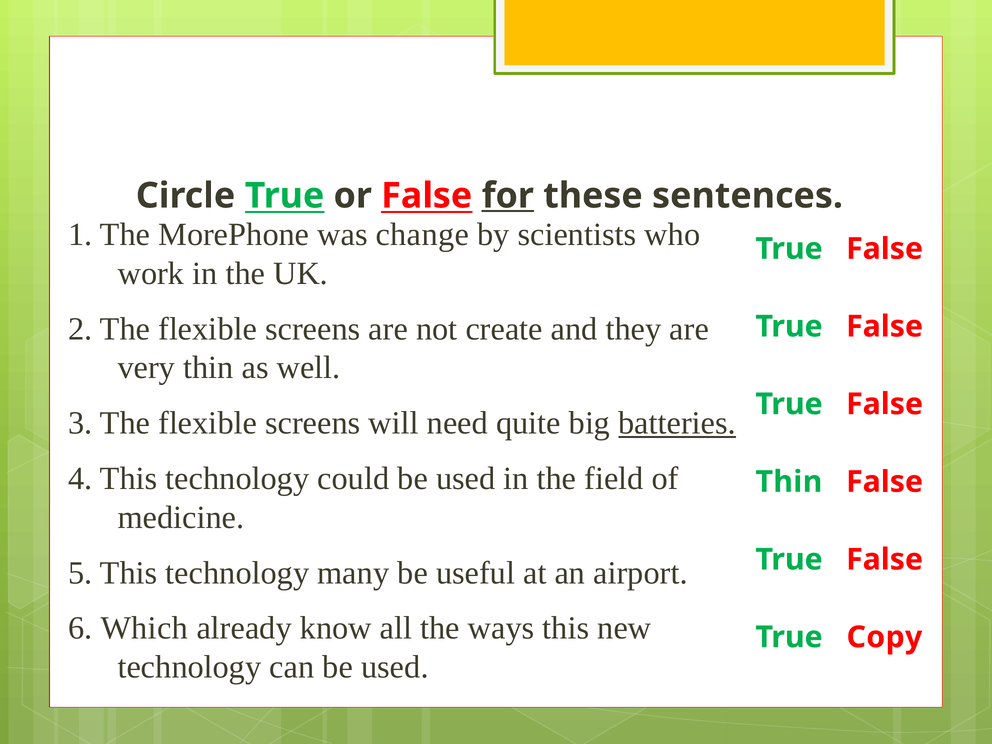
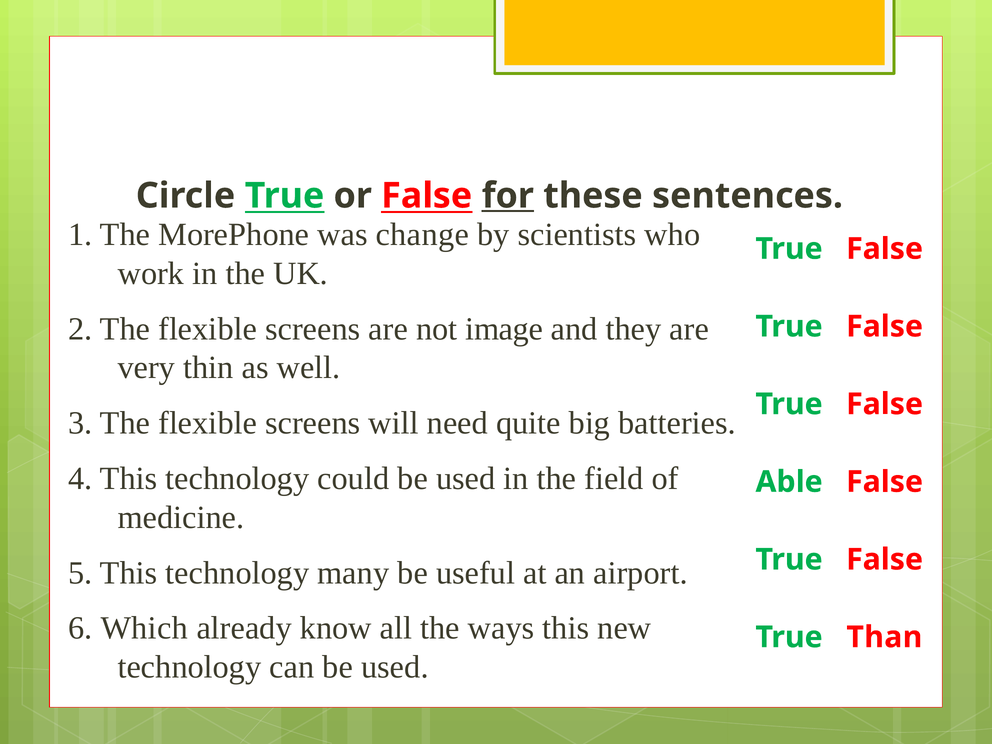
create: create -> image
batteries underline: present -> none
Thin at (789, 482): Thin -> Able
Copy: Copy -> Than
